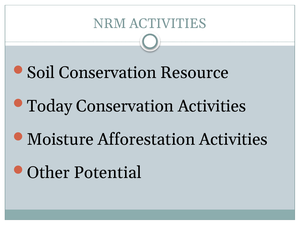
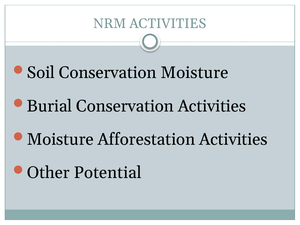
Conservation Resource: Resource -> Moisture
Today: Today -> Burial
